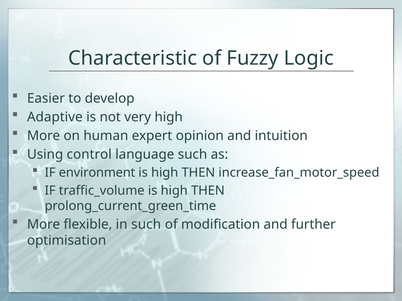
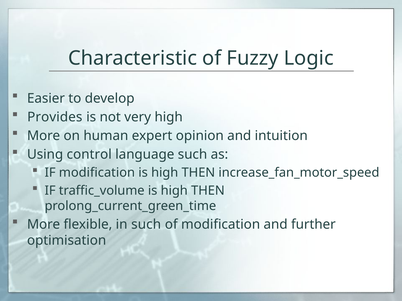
Adaptive: Adaptive -> Provides
IF environment: environment -> modification
